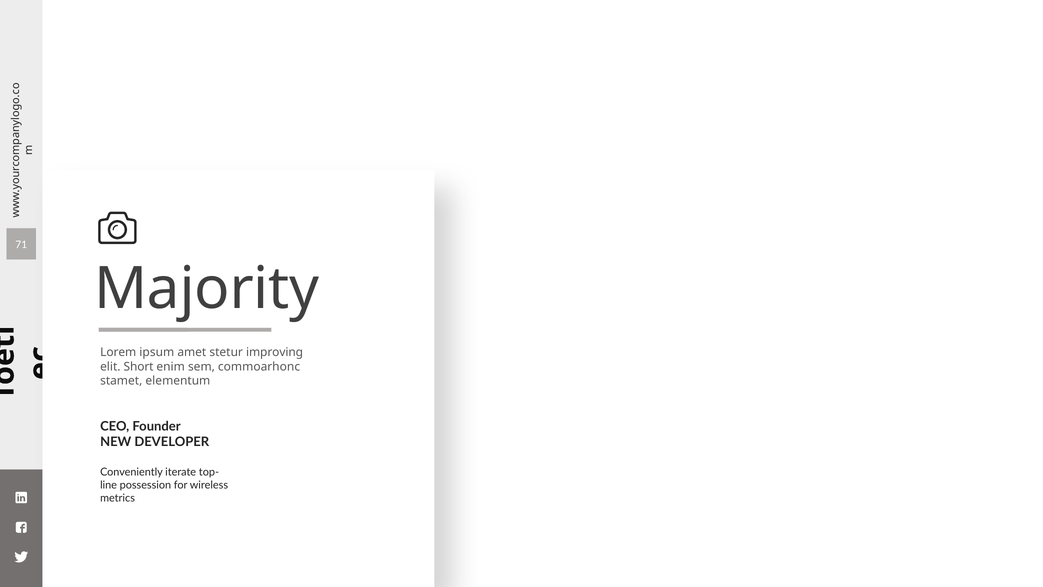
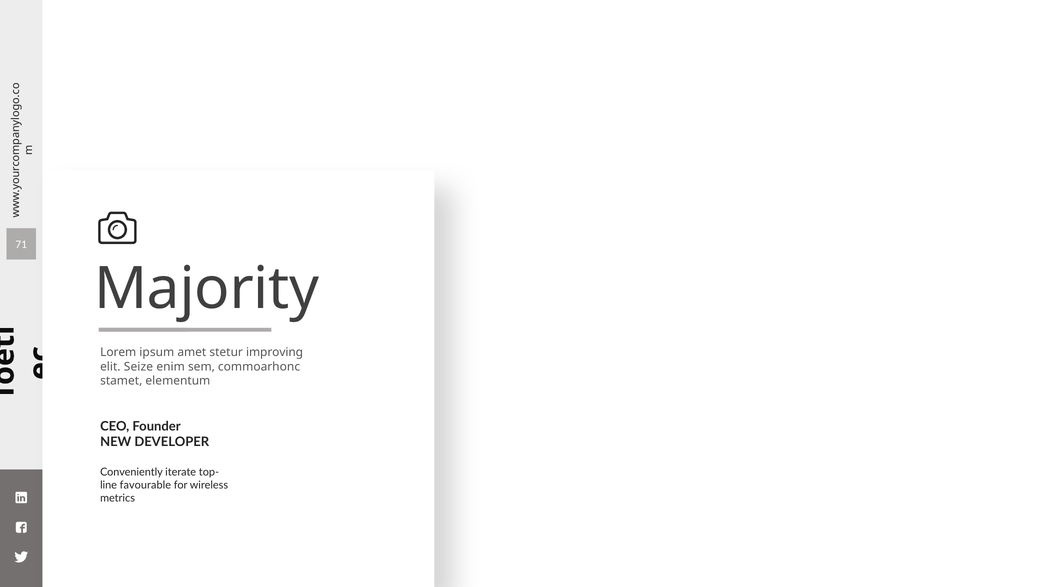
Short: Short -> Seize
possession: possession -> favourable
